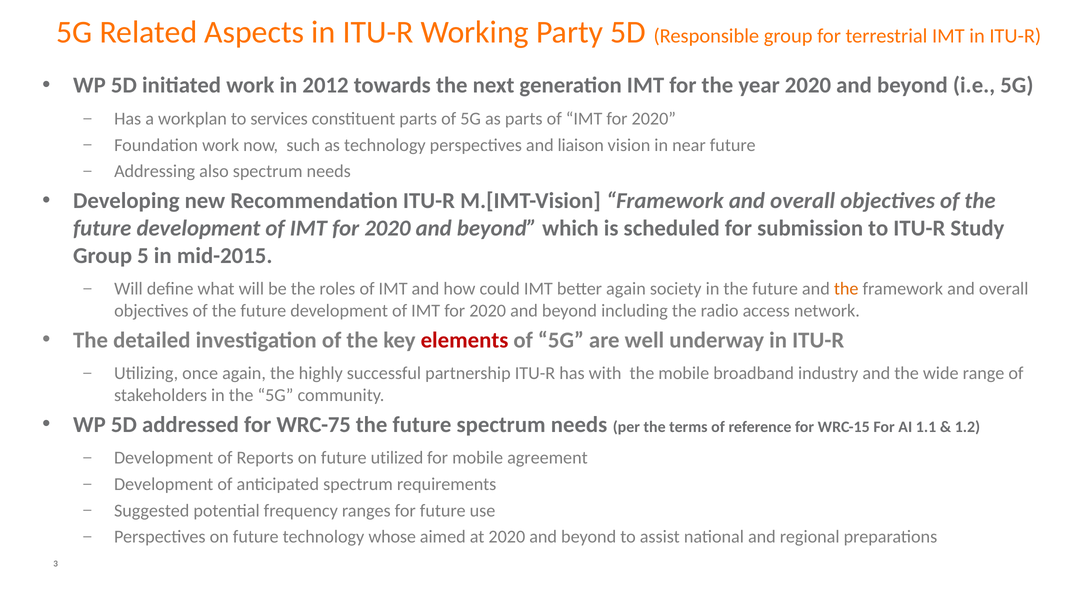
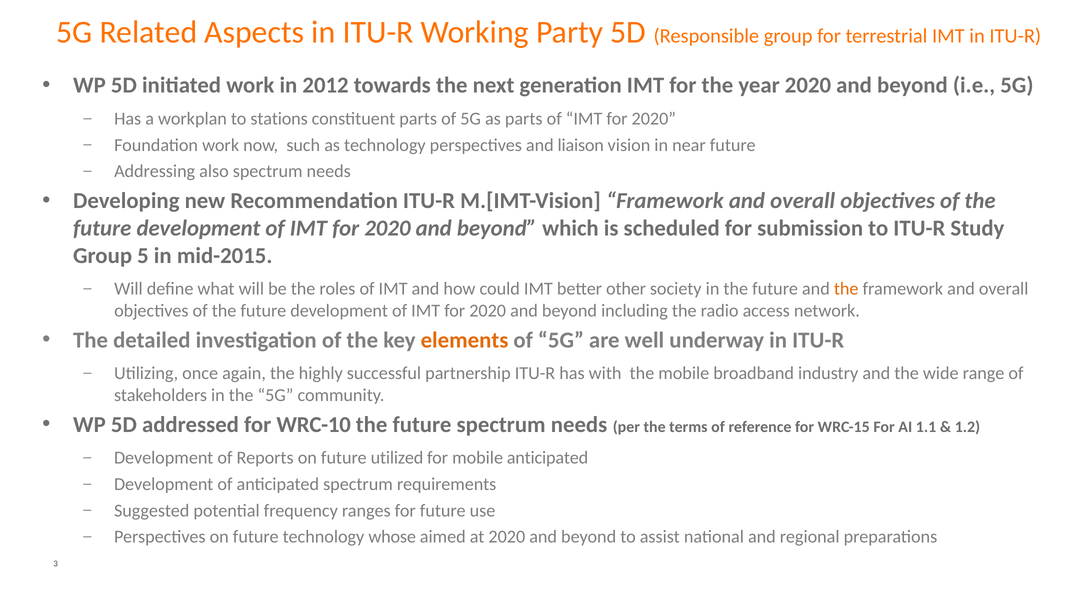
services: services -> stations
better again: again -> other
elements colour: red -> orange
WRC-75: WRC-75 -> WRC-10
mobile agreement: agreement -> anticipated
